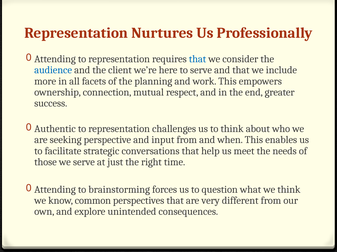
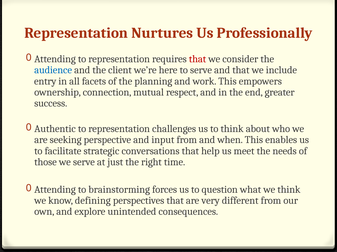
that at (198, 59) colour: blue -> red
more: more -> entry
common: common -> defining
